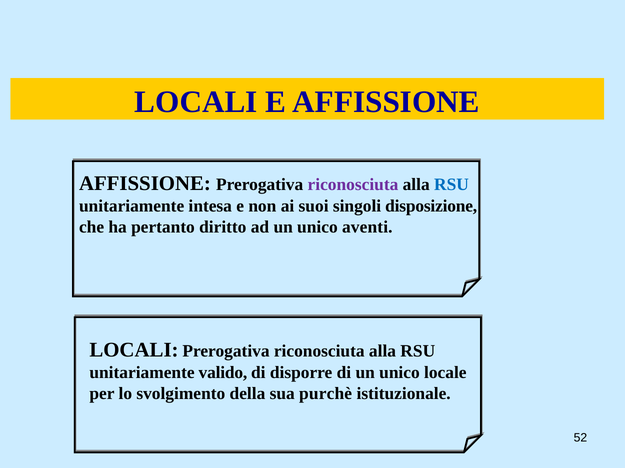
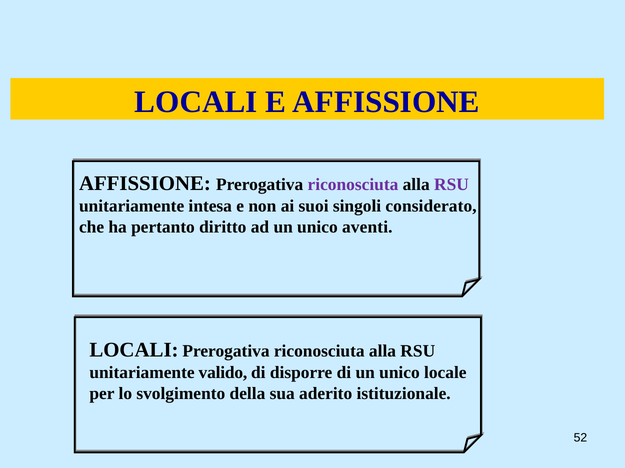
RSU at (451, 185) colour: blue -> purple
disposizione: disposizione -> considerato
purchè: purchè -> aderito
